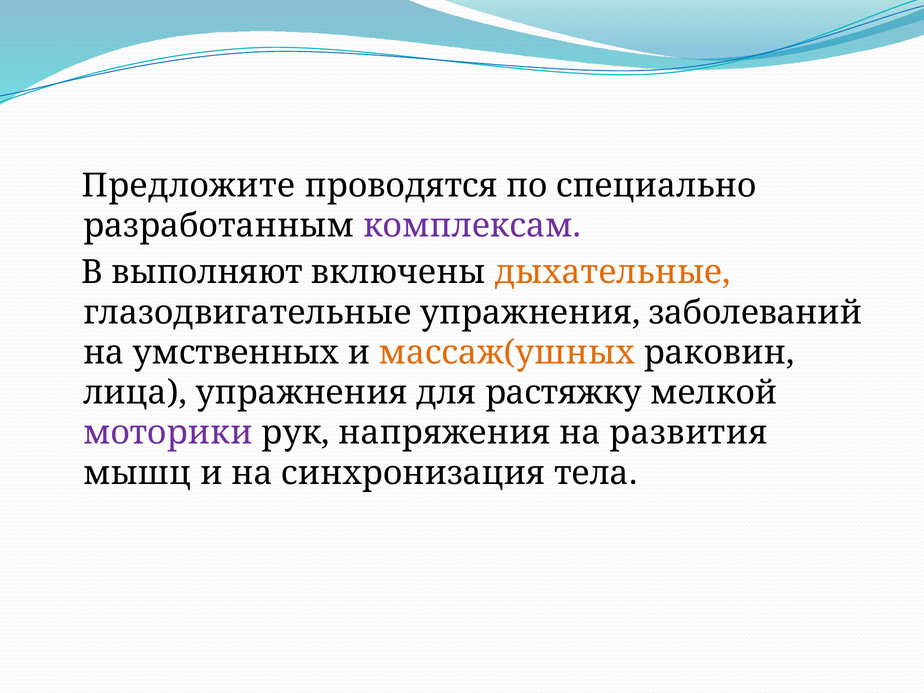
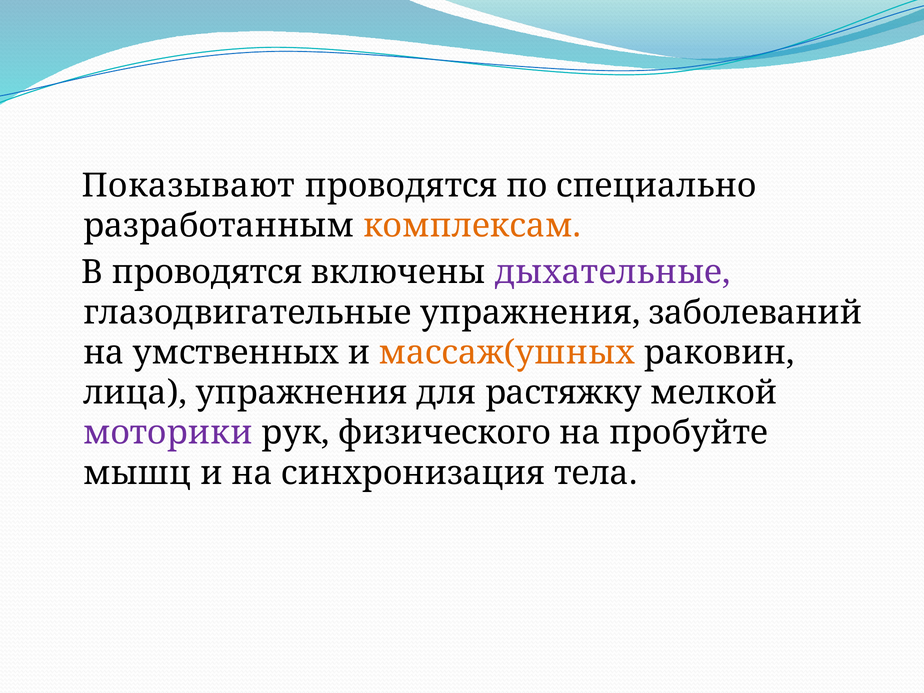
Предложите: Предложите -> Показывают
комплексам colour: purple -> orange
В выполняют: выполняют -> проводятся
дыхательные colour: orange -> purple
напряжения: напряжения -> физического
развития: развития -> пробуйте
